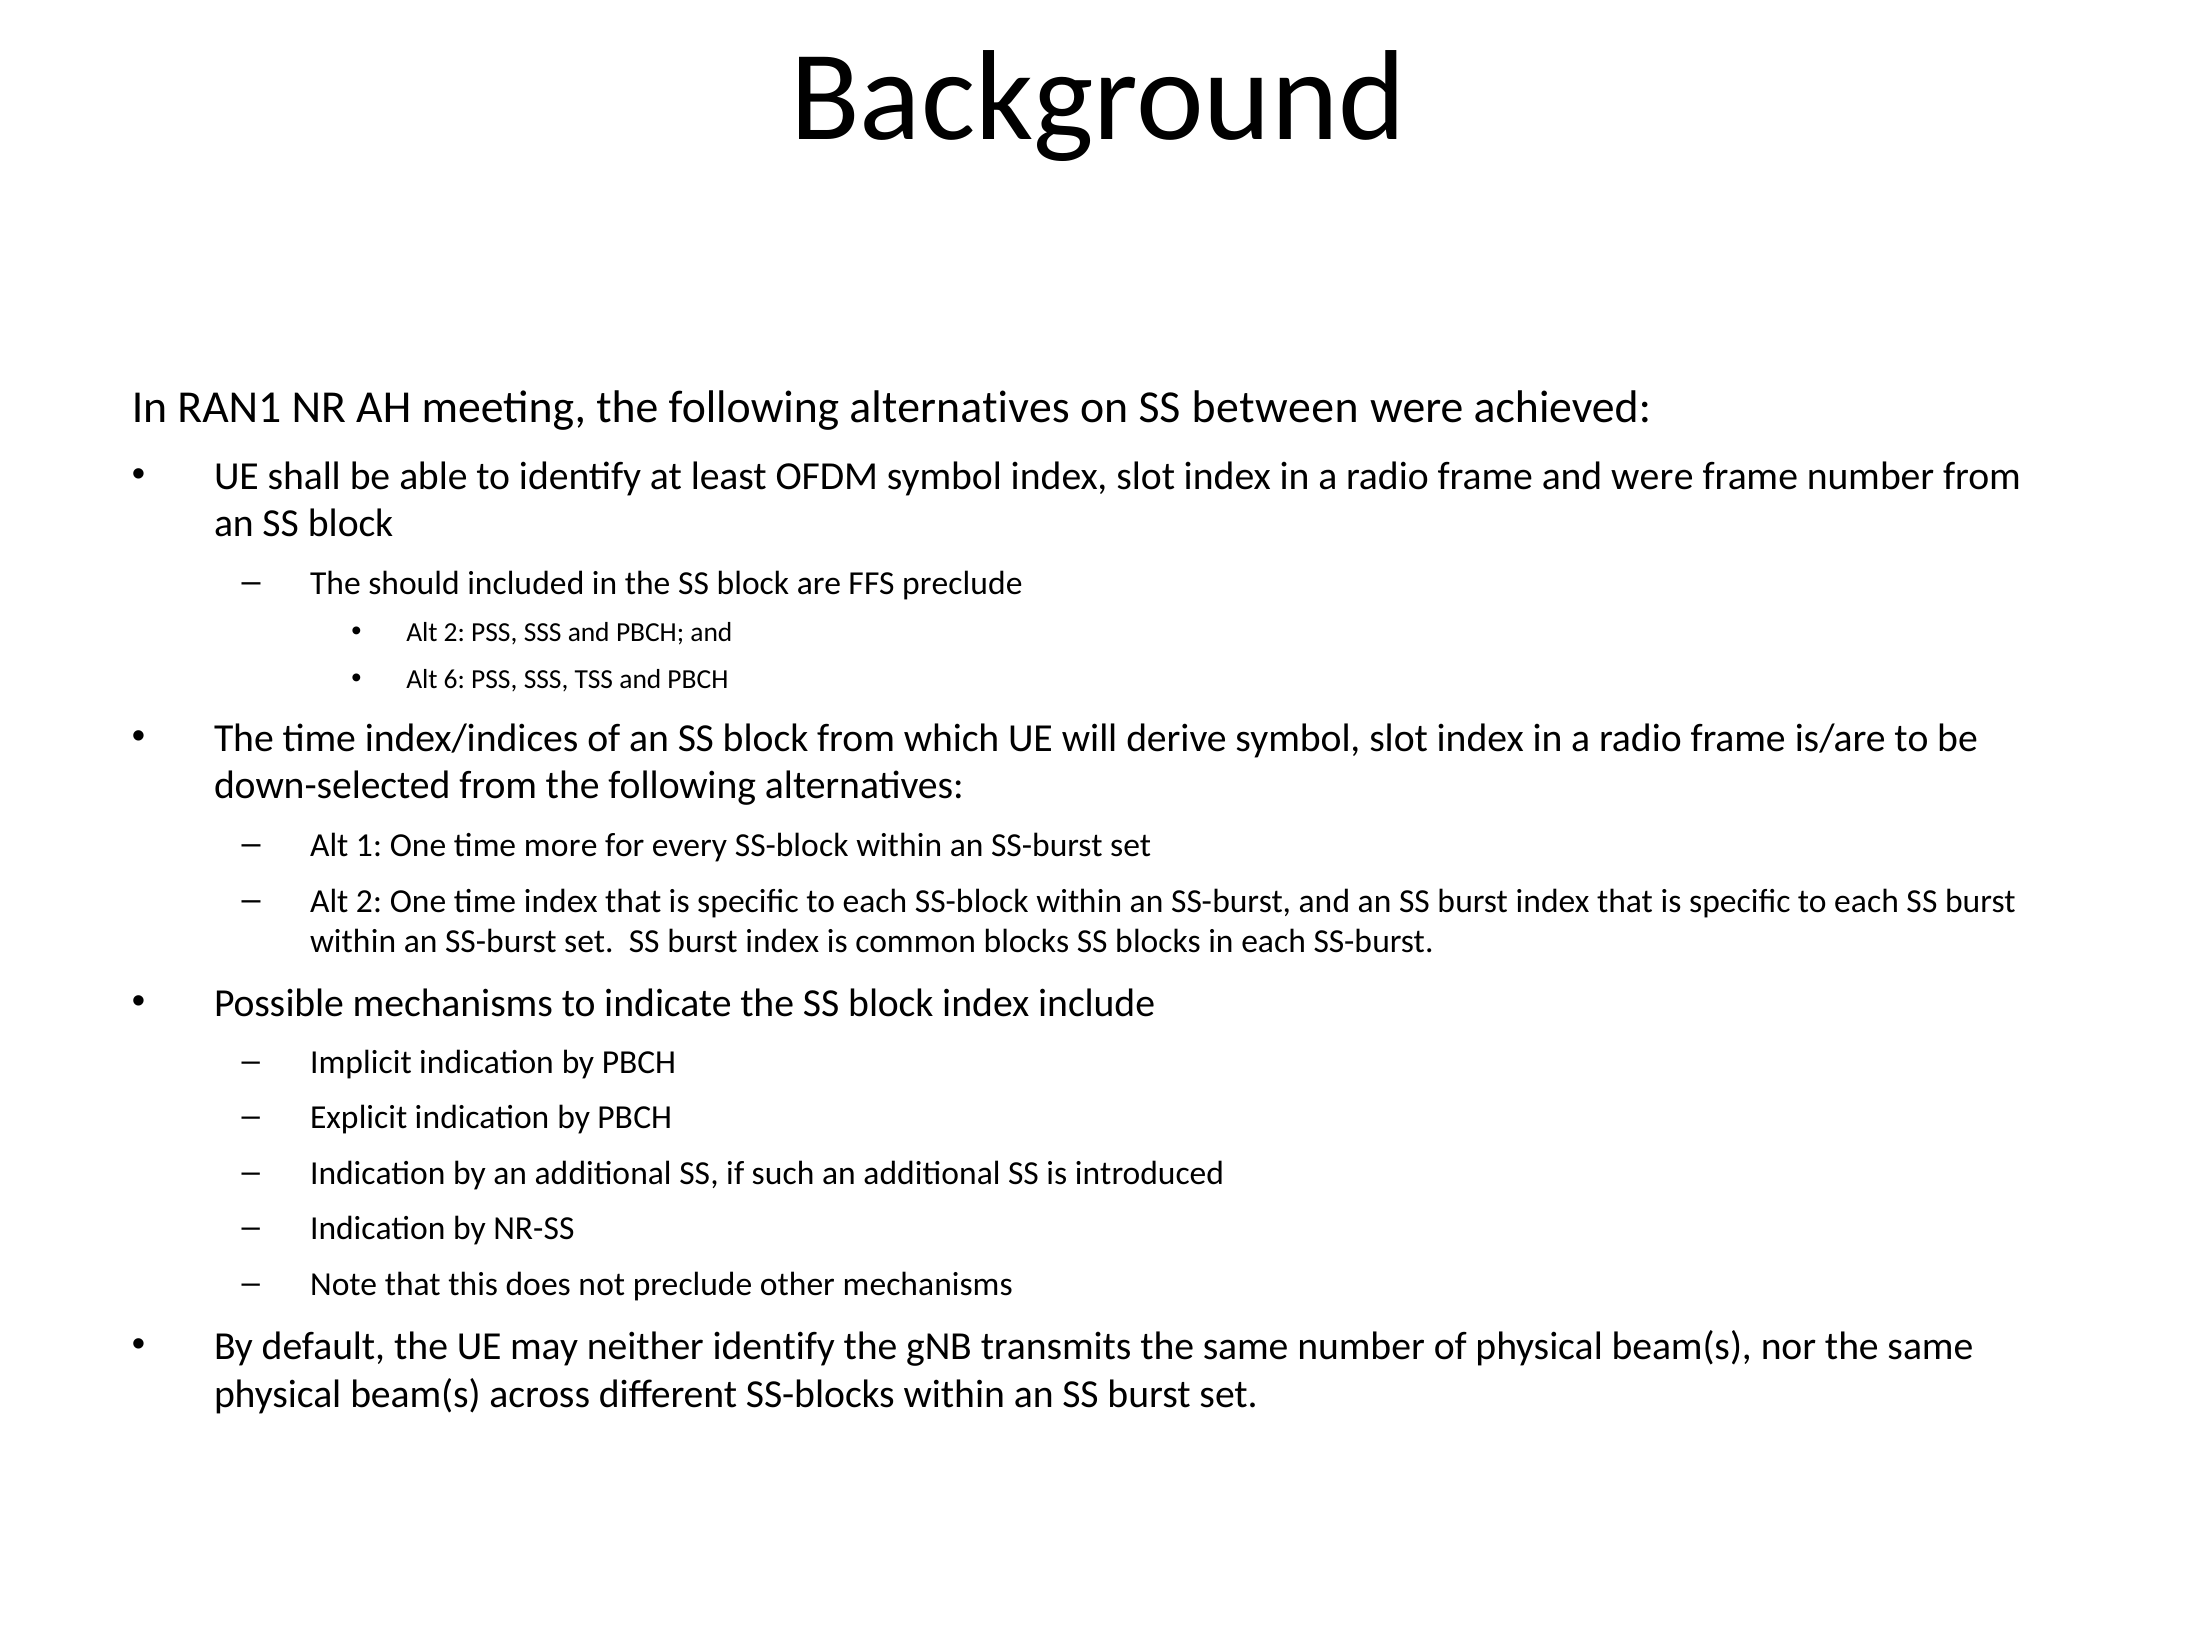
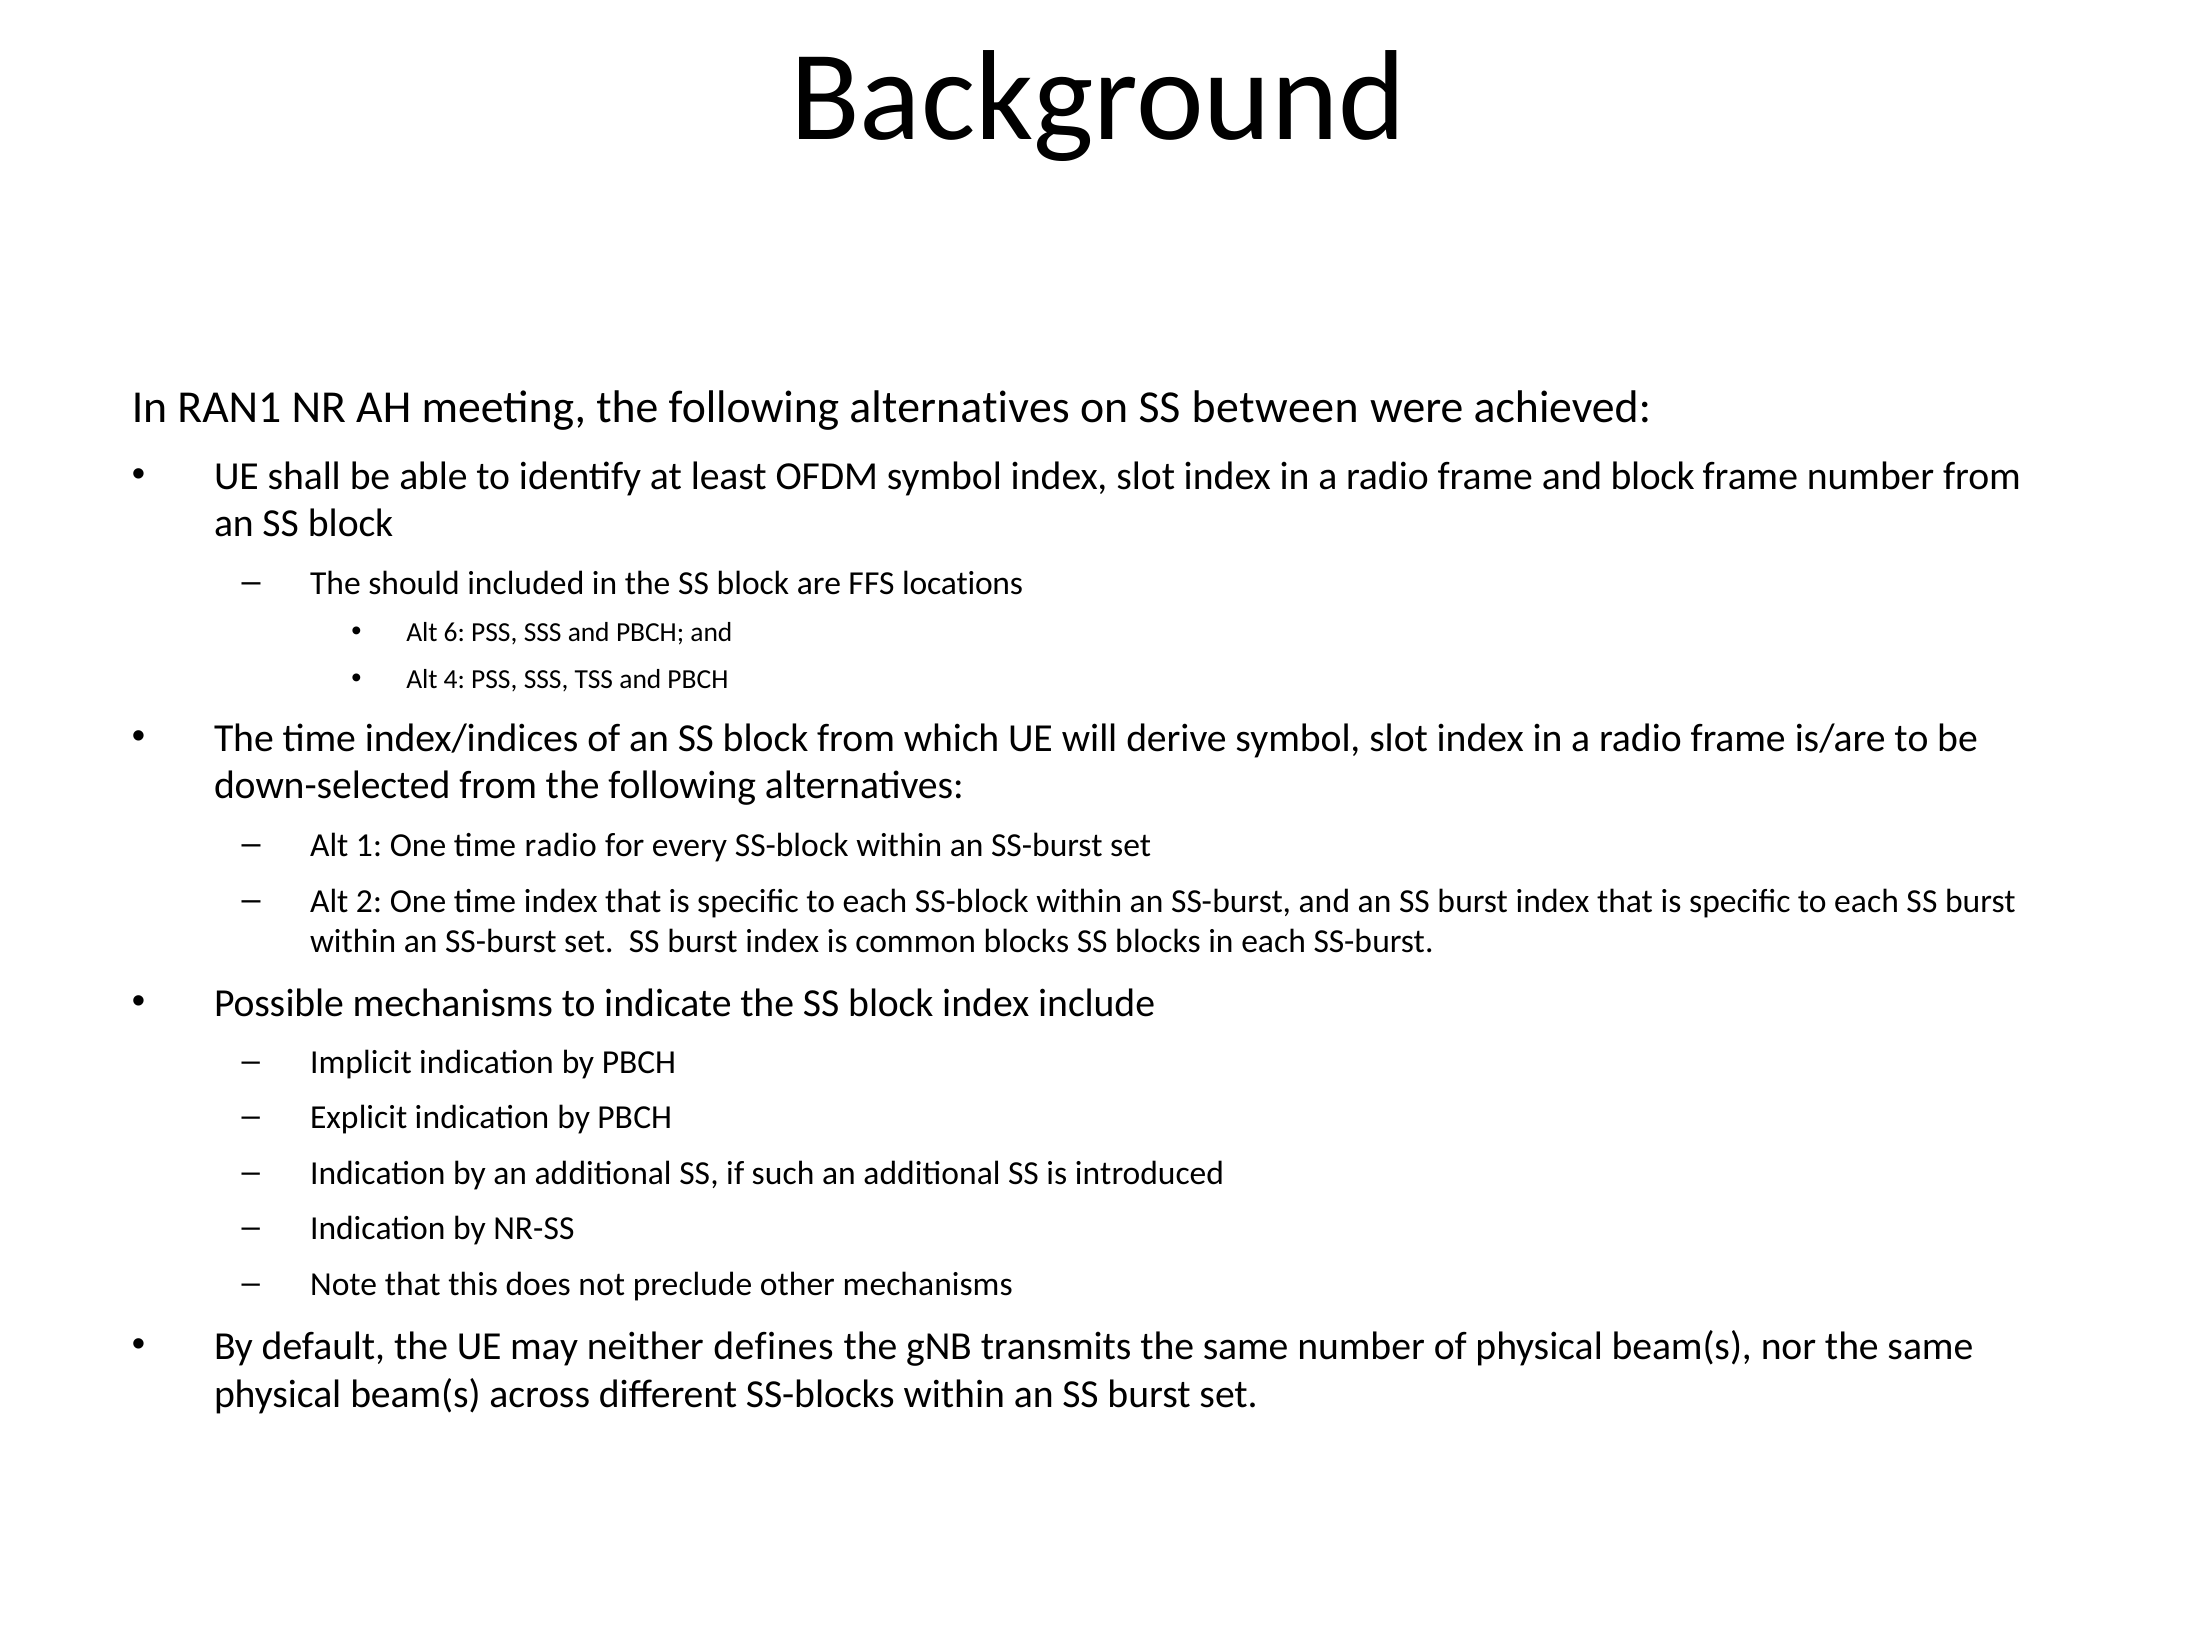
and were: were -> block
FFS preclude: preclude -> locations
2 at (454, 633): 2 -> 6
6: 6 -> 4
time more: more -> radio
neither identify: identify -> defines
